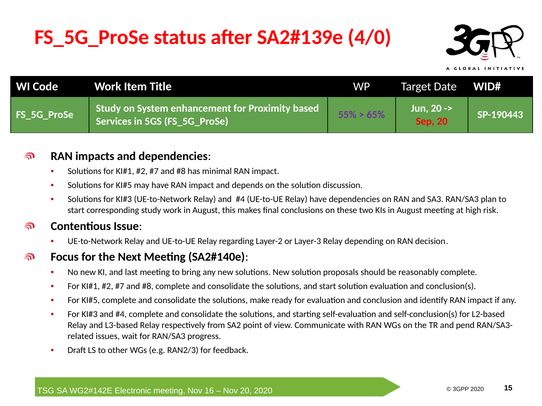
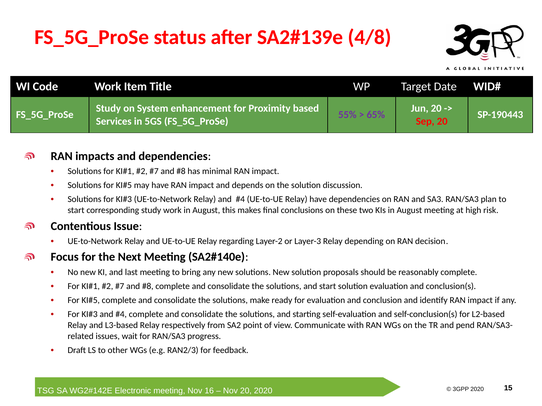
4/0: 4/0 -> 4/8
